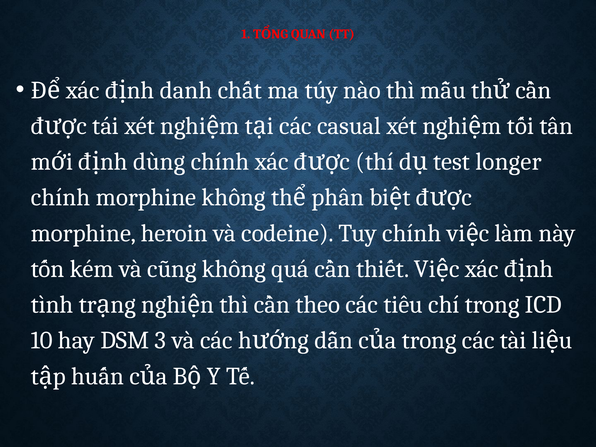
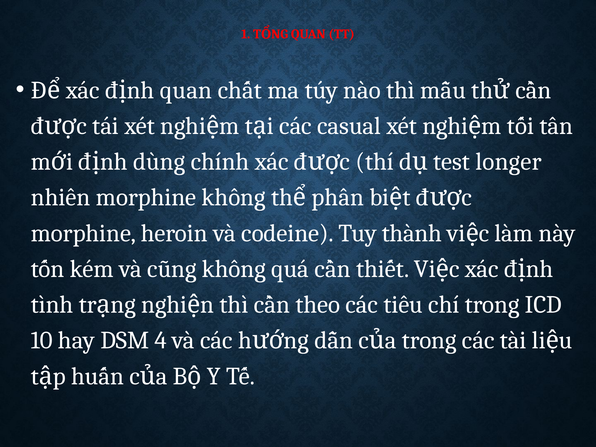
danh at (186, 90): danh -> quan
chính at (61, 197): chính -> nhiên
Tuy chính: chính -> thành
3: 3 -> 4
